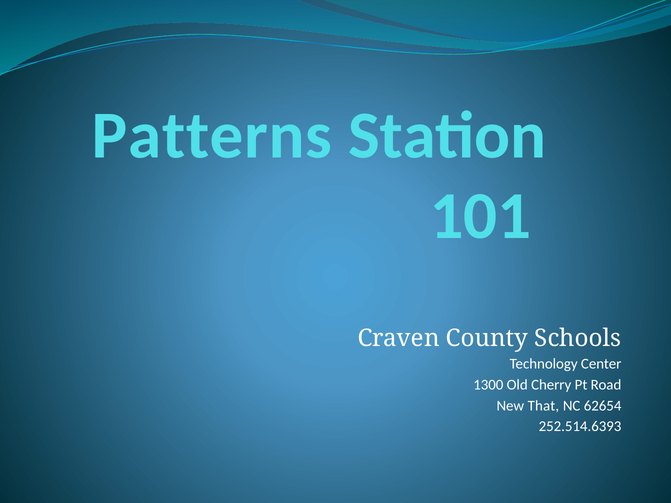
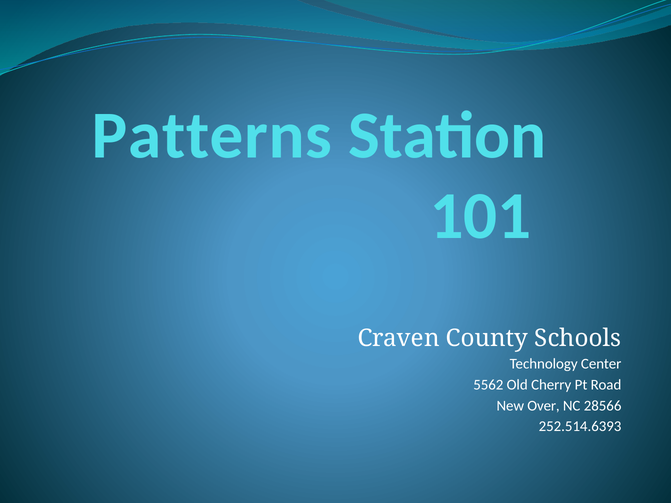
1300: 1300 -> 5562
That: That -> Over
62654: 62654 -> 28566
